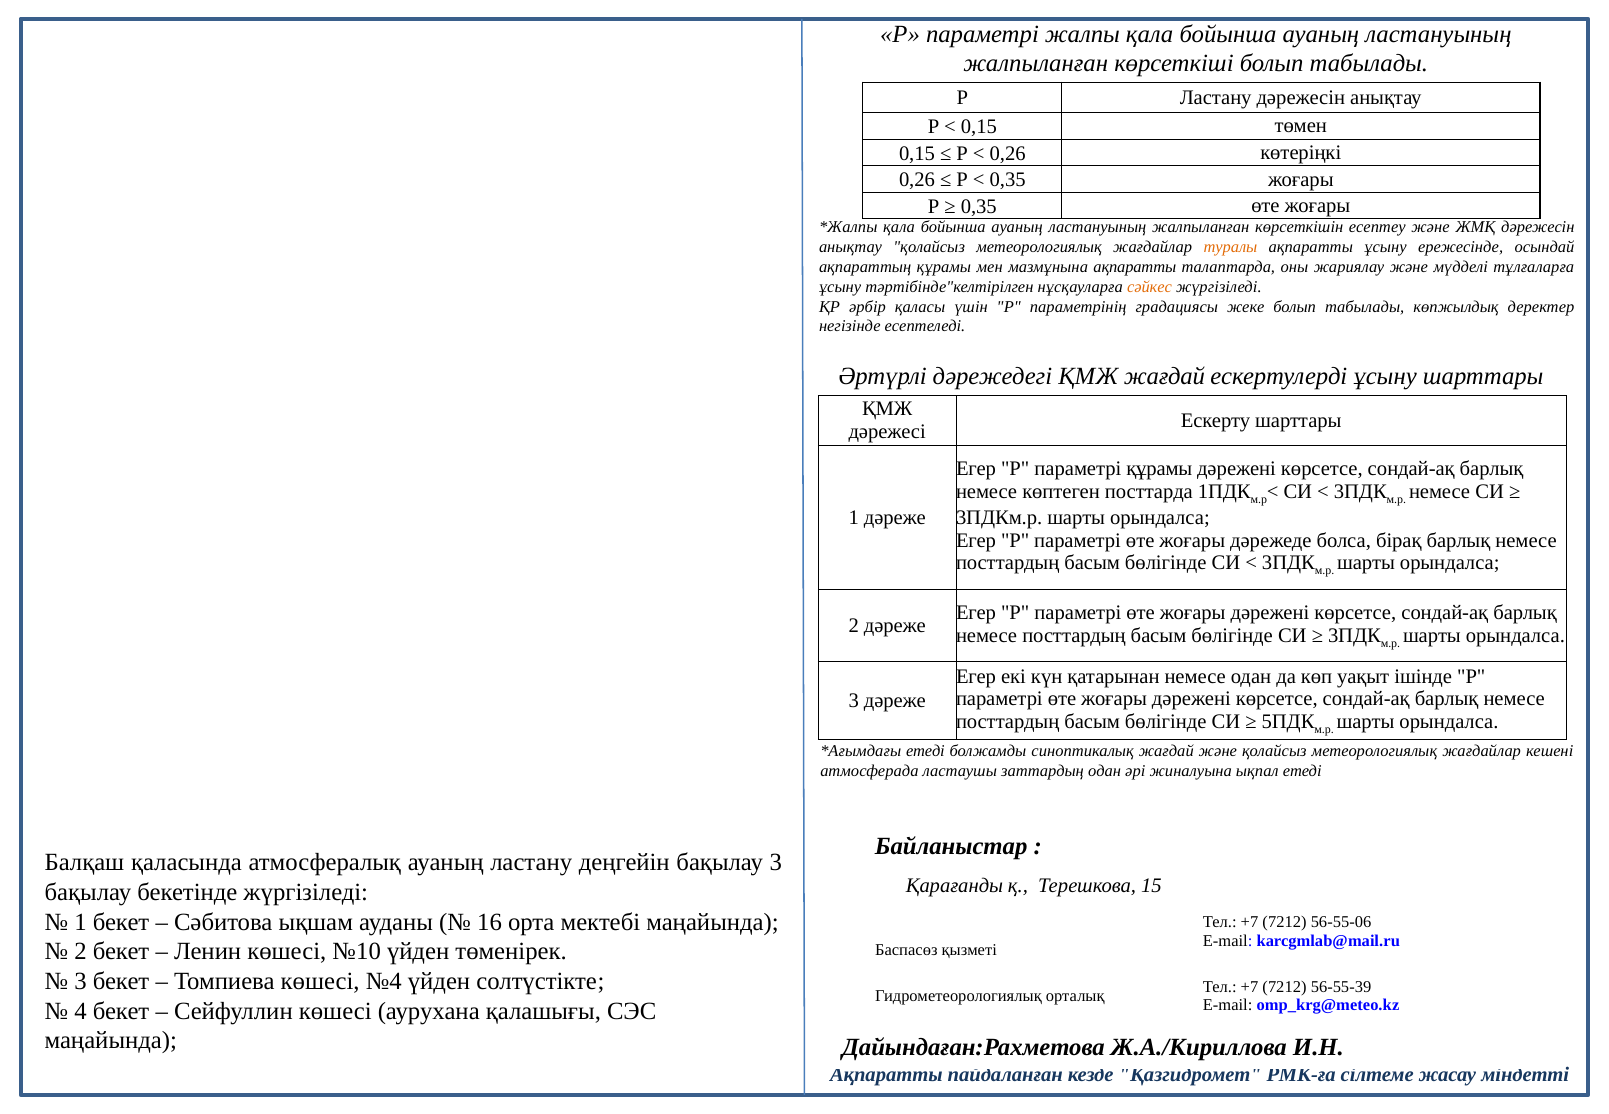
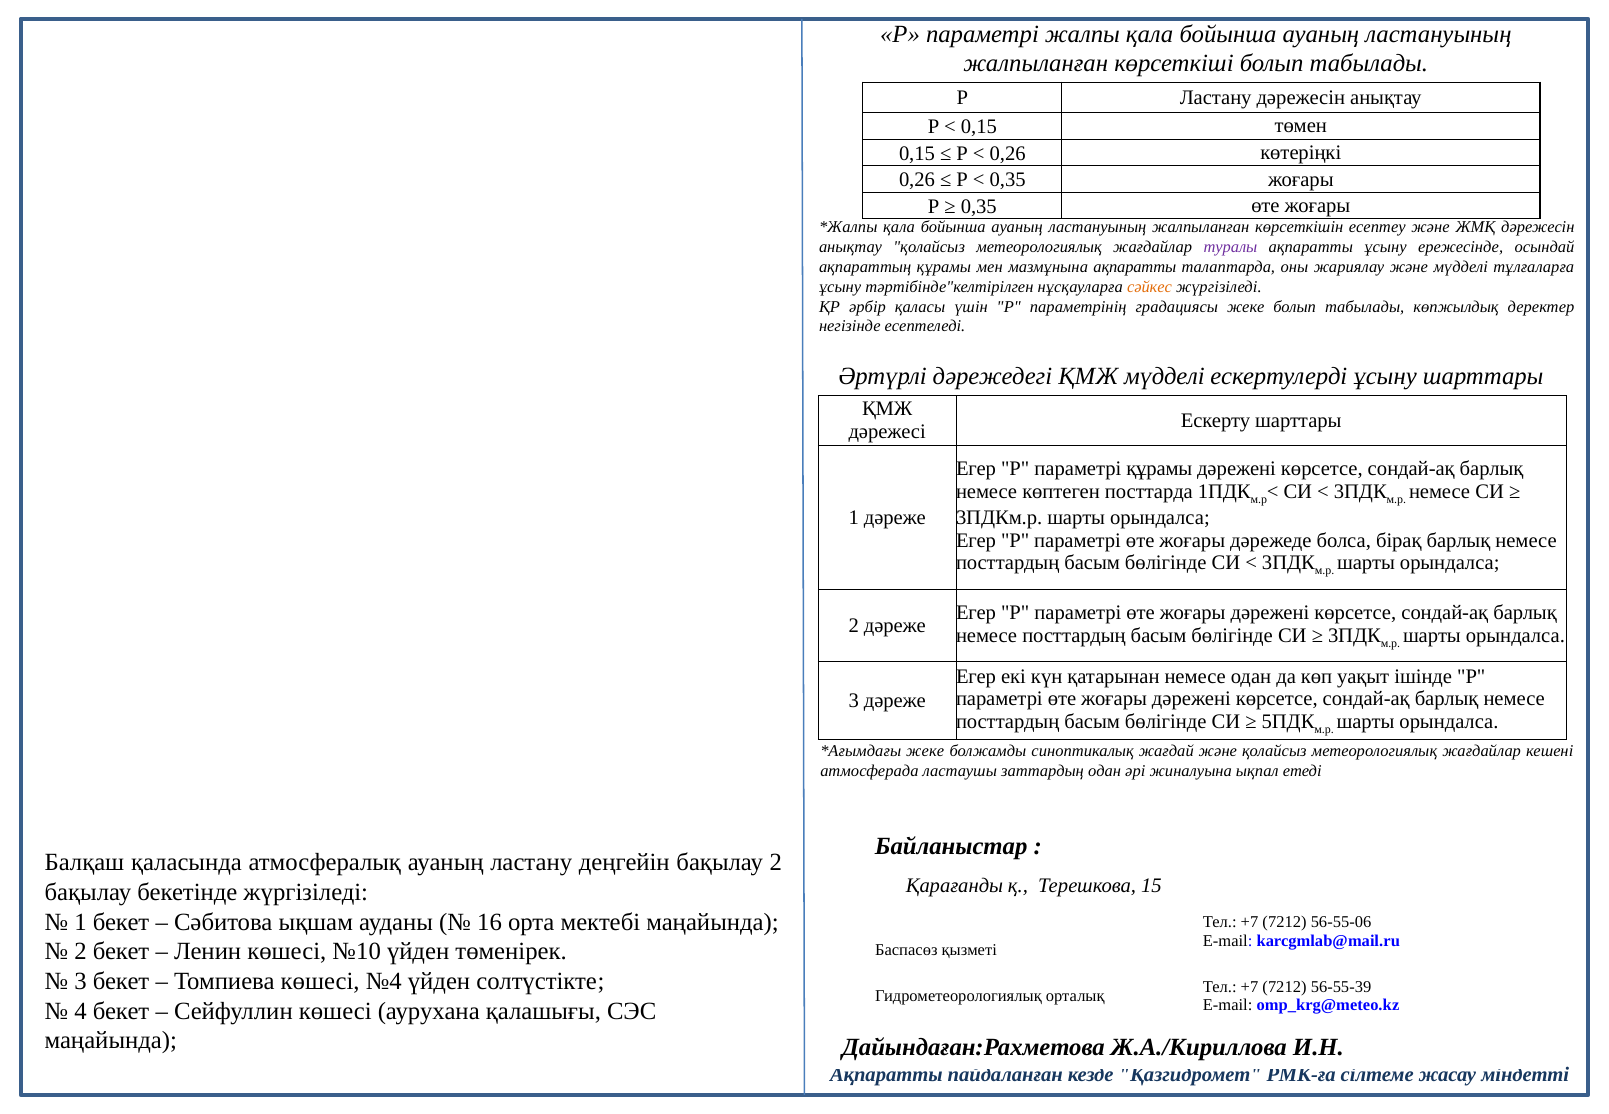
туралы colour: orange -> purple
ҚМЖ жағдай: жағдай -> мүдделі
етеді at (925, 751): етеді -> жеке
бақылау 3: 3 -> 2
